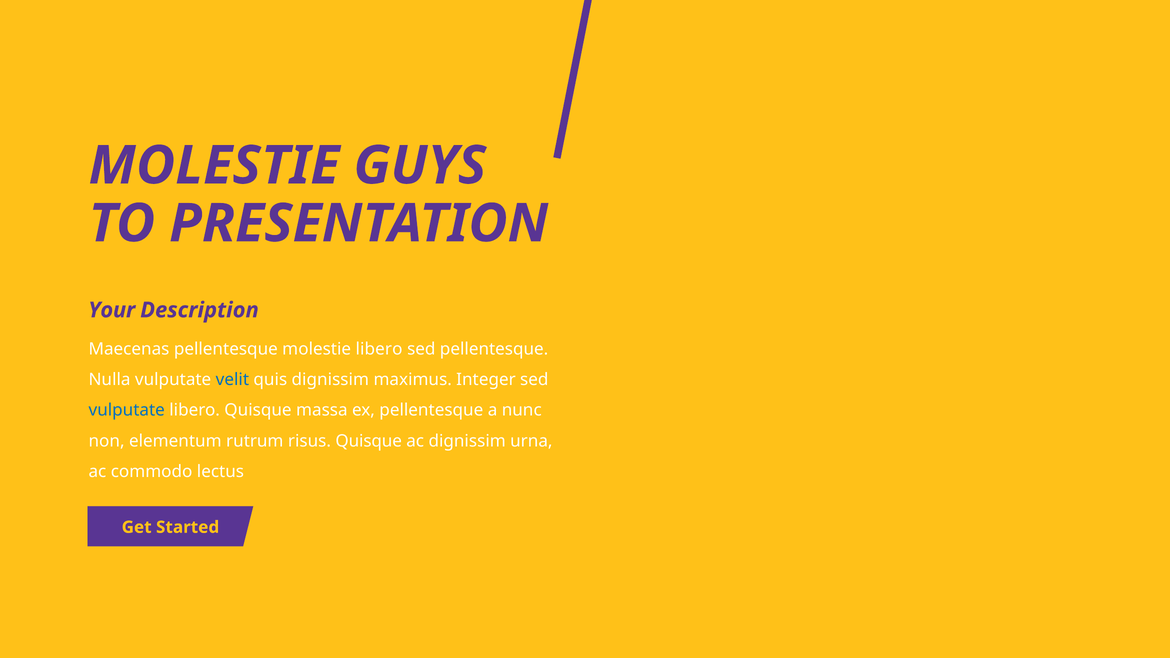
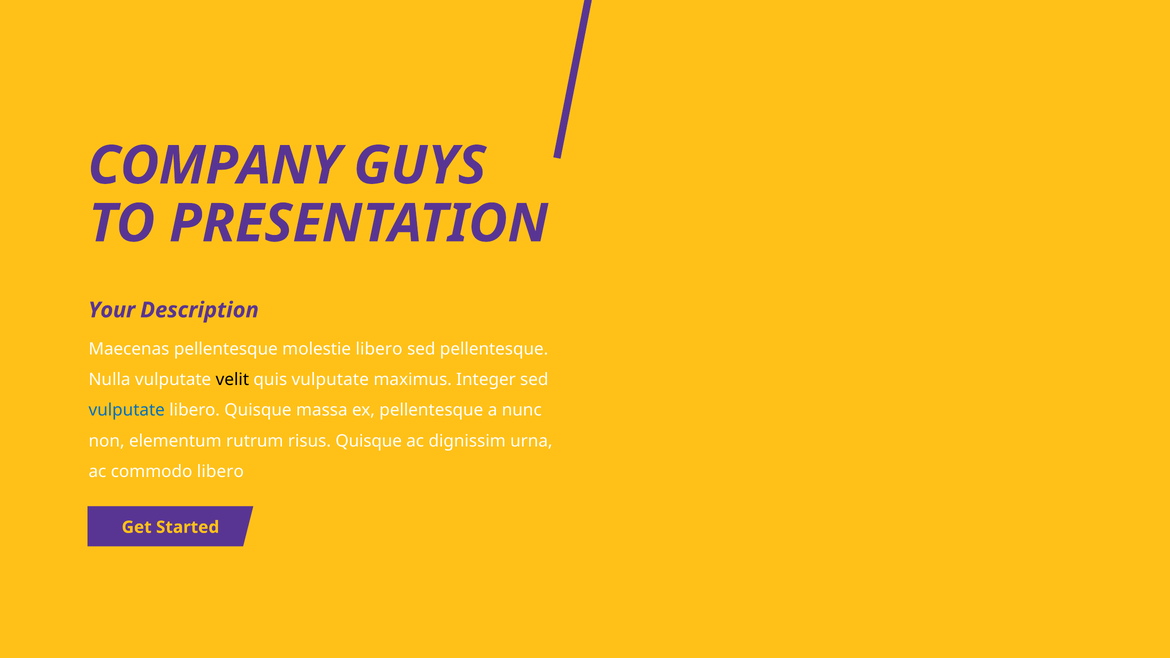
MOLESTIE at (214, 166): MOLESTIE -> COMPANY
velit colour: blue -> black
quis dignissim: dignissim -> vulputate
commodo lectus: lectus -> libero
